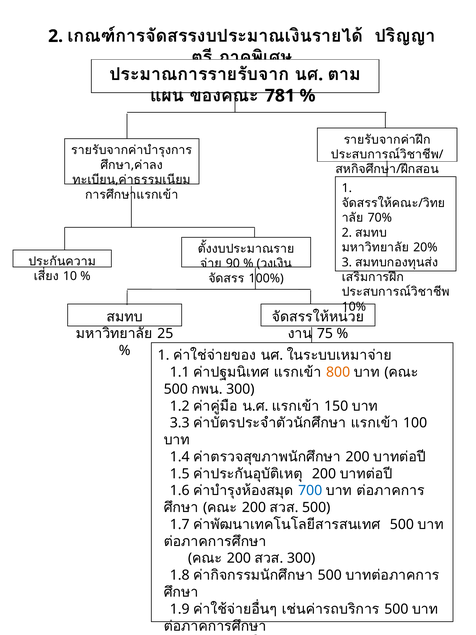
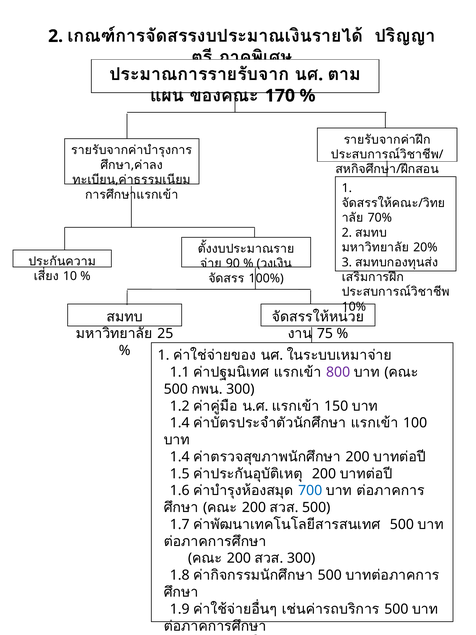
781: 781 -> 170
800 colour: orange -> purple
3.3 at (180, 423): 3.3 -> 1.4
